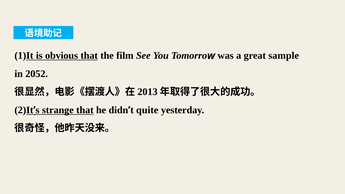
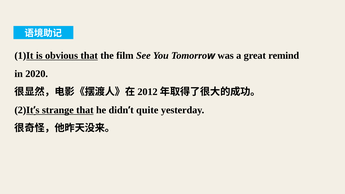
sample: sample -> remind
2052: 2052 -> 2020
2013: 2013 -> 2012
